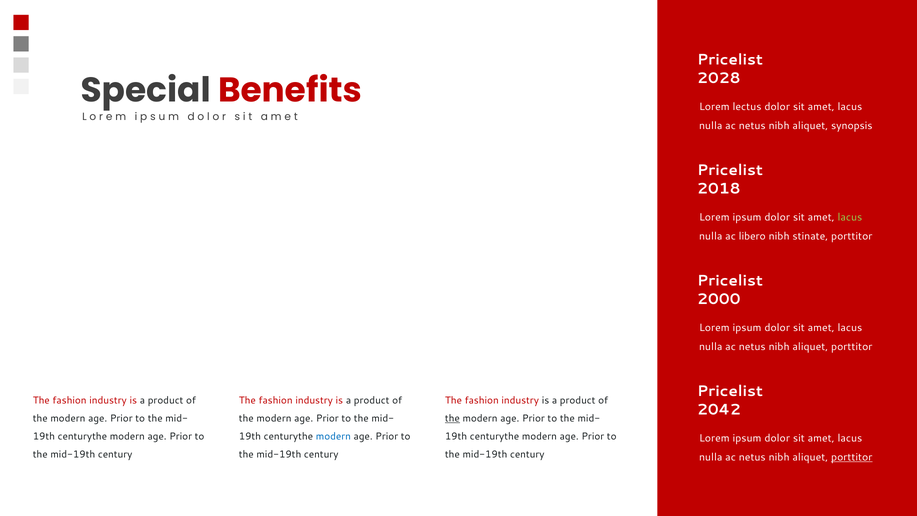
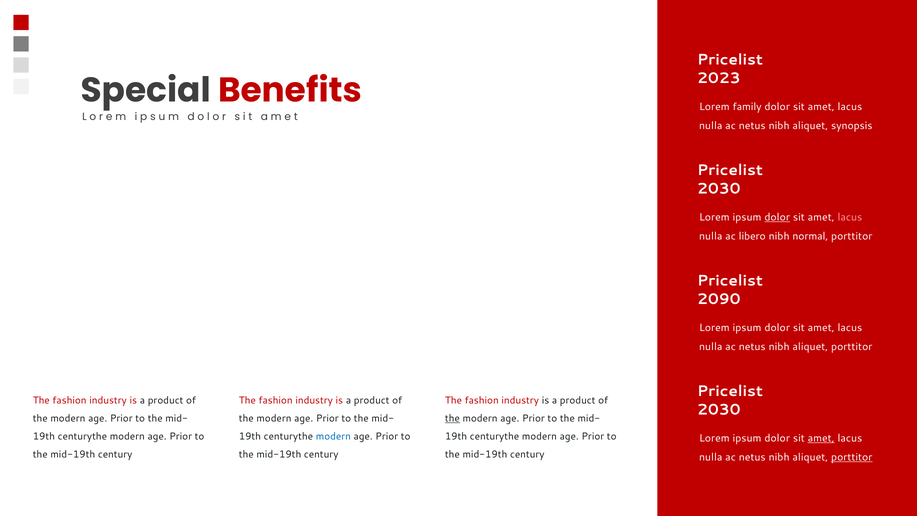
2028: 2028 -> 2023
lectus: lectus -> family
2018 at (719, 189): 2018 -> 2030
dolor at (777, 217) underline: none -> present
lacus at (850, 217) colour: light green -> pink
stinate: stinate -> normal
2000: 2000 -> 2090
2042 at (719, 409): 2042 -> 2030
amet at (821, 438) underline: none -> present
